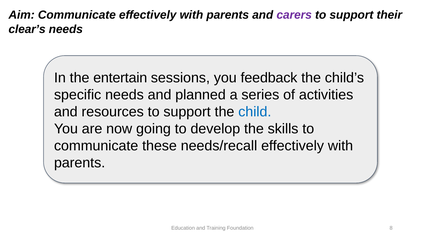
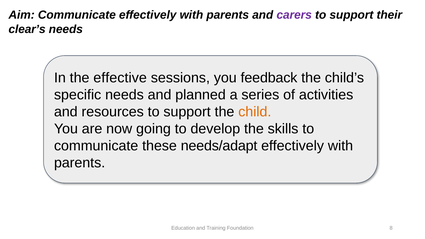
entertain: entertain -> effective
child colour: blue -> orange
needs/recall: needs/recall -> needs/adapt
